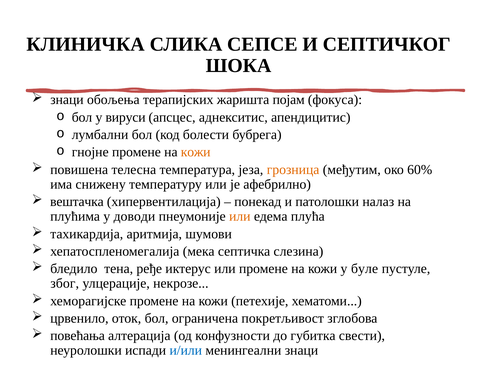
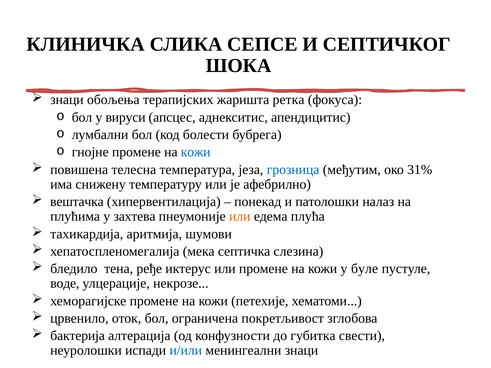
појам: појам -> ретка
кожи at (196, 152) colour: orange -> blue
грозница colour: orange -> blue
60%: 60% -> 31%
дoводи: дoводи -> захтeвa
због: због -> воде
повећања: повећања -> бактерија
